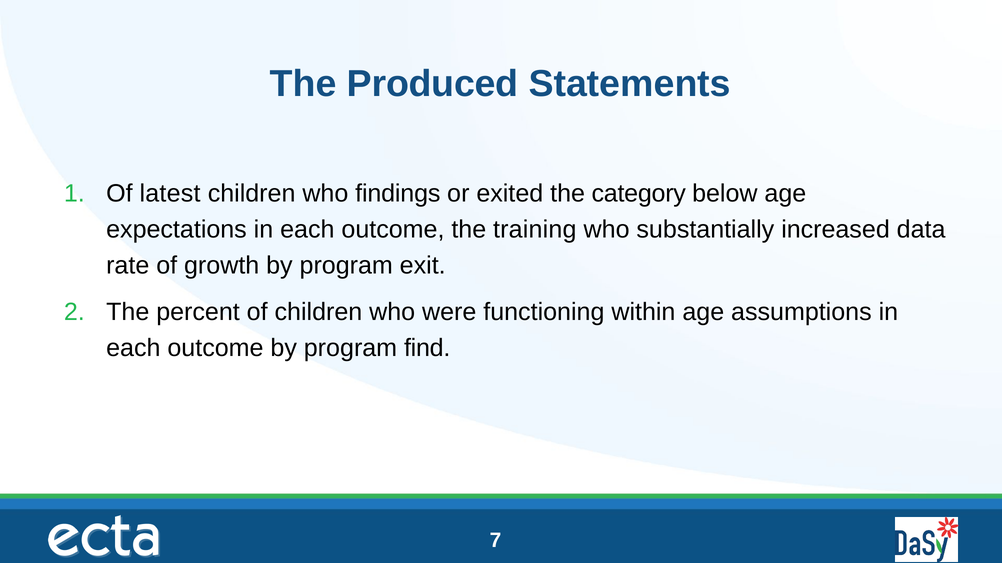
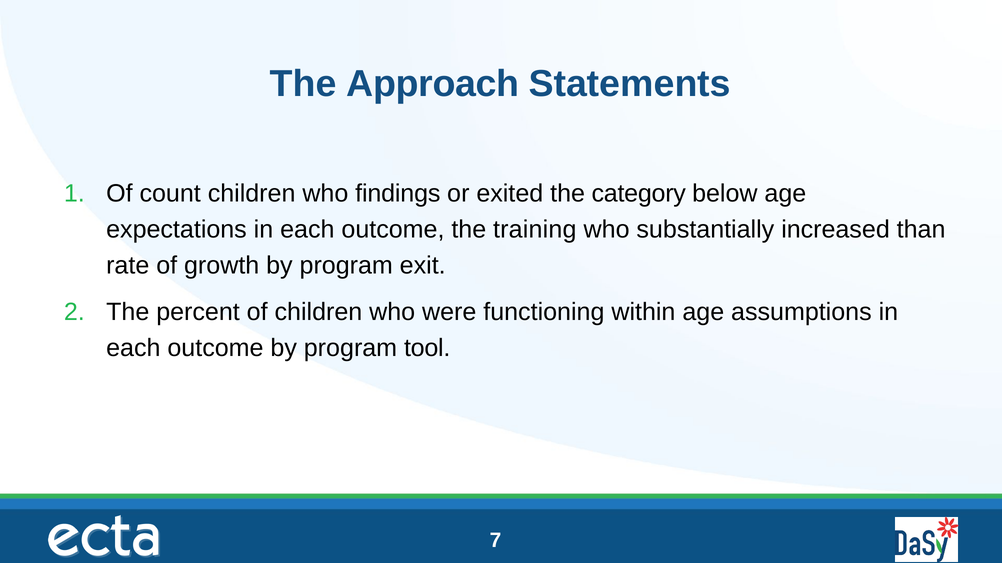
Produced: Produced -> Approach
latest: latest -> count
data: data -> than
find: find -> tool
